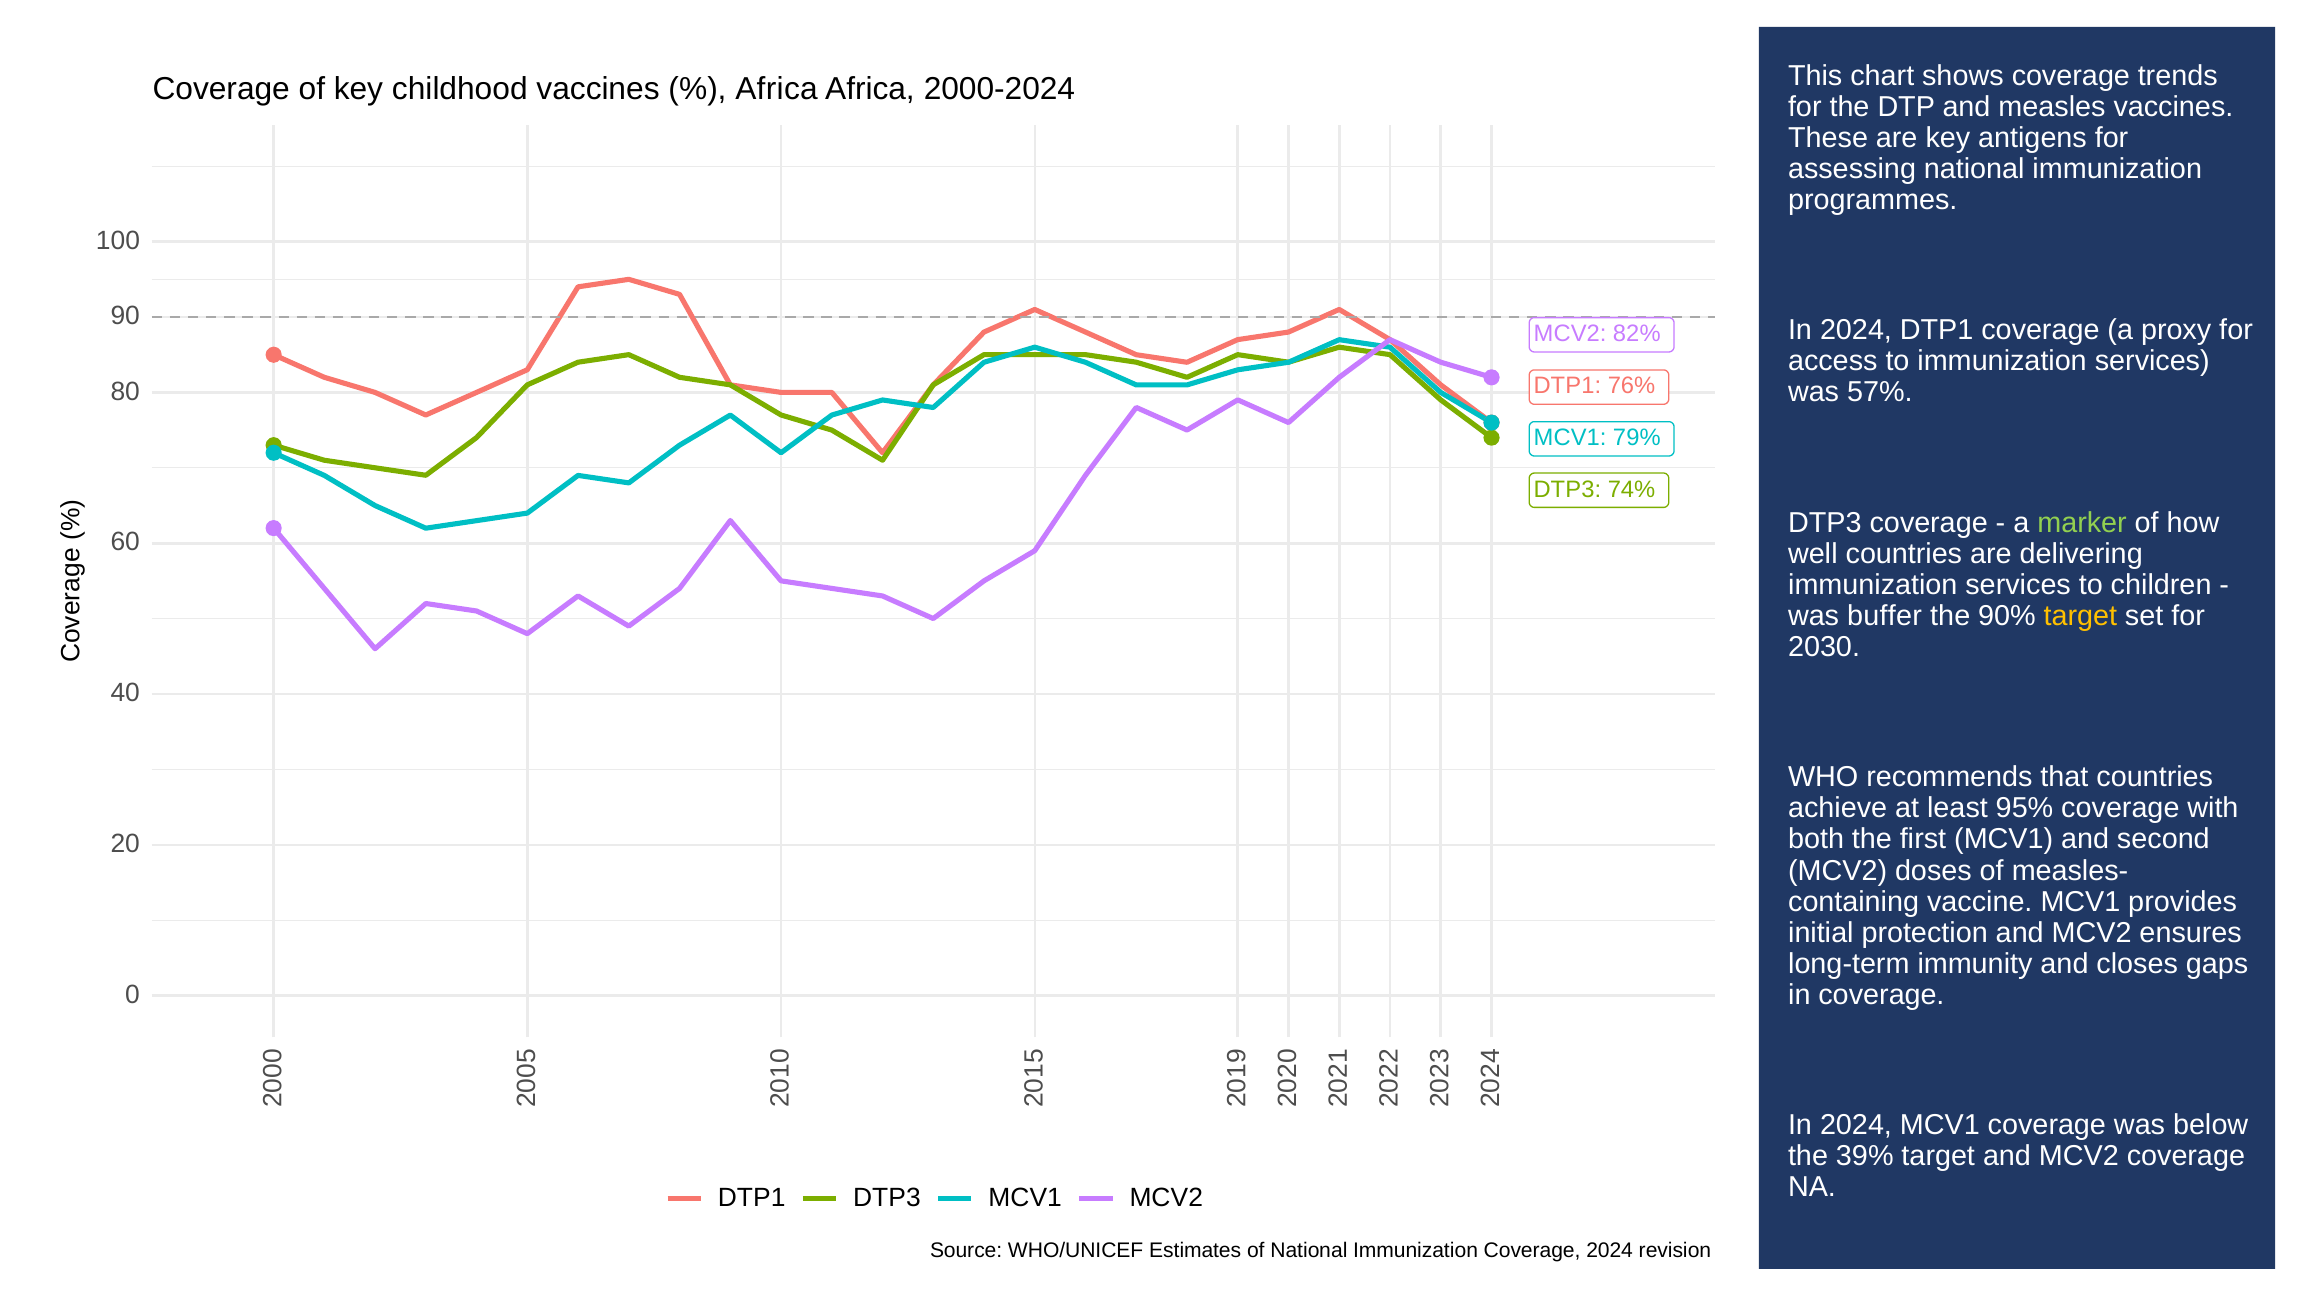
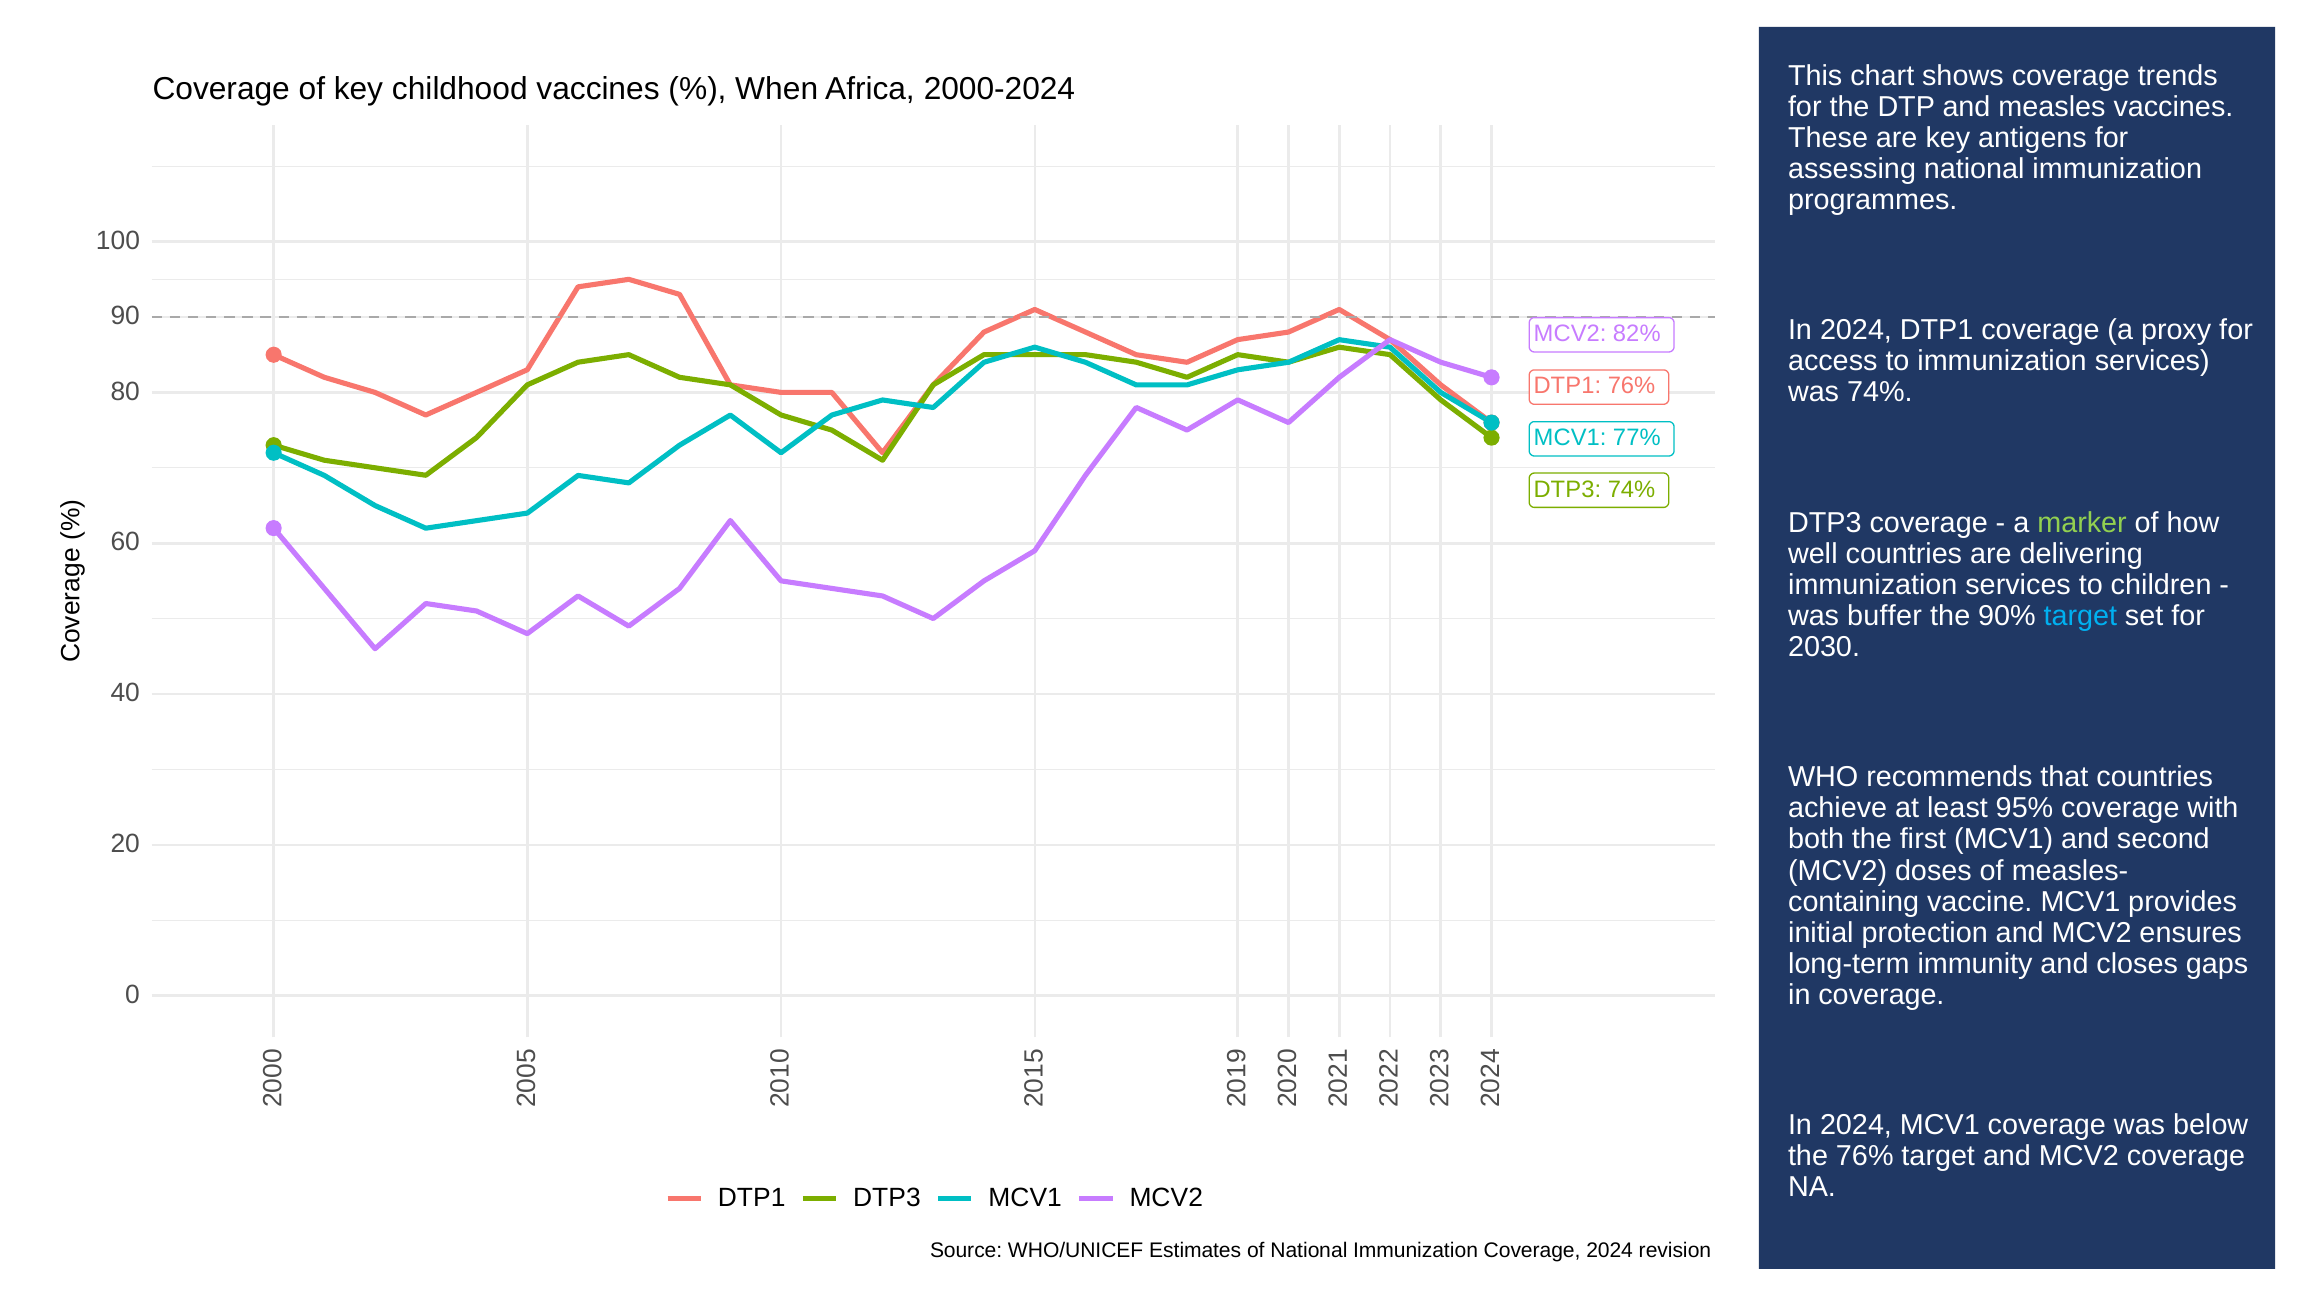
Africa at (777, 89): Africa -> When
was 57%: 57% -> 74%
79%: 79% -> 77%
target at (2080, 616) colour: yellow -> light blue
the 39%: 39% -> 76%
